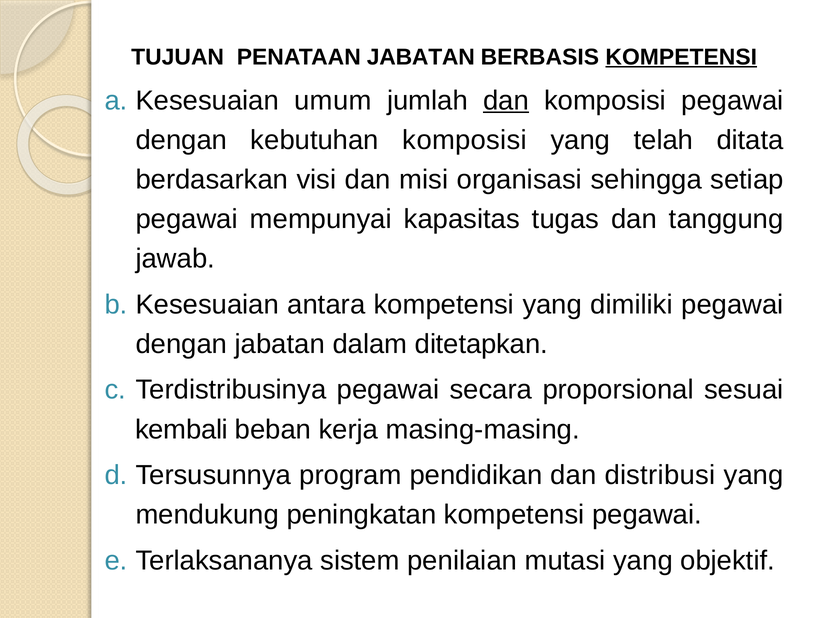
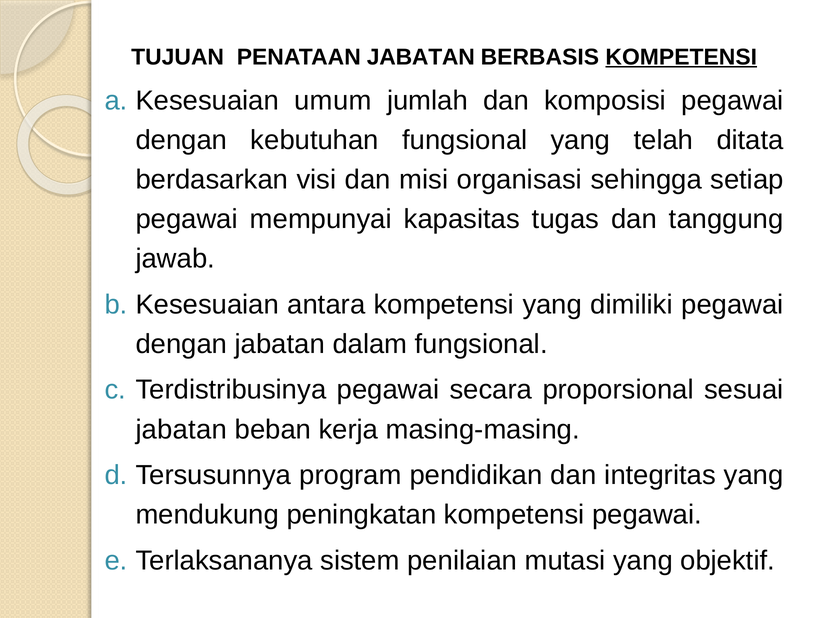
dan at (506, 100) underline: present -> none
kebutuhan komposisi: komposisi -> fungsional
dalam ditetapkan: ditetapkan -> fungsional
kembali at (182, 429): kembali -> jabatan
distribusi: distribusi -> integritas
